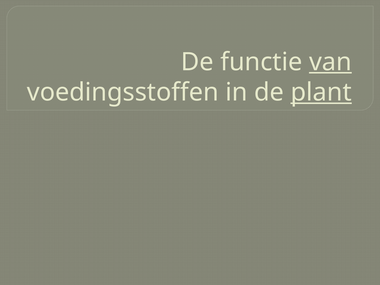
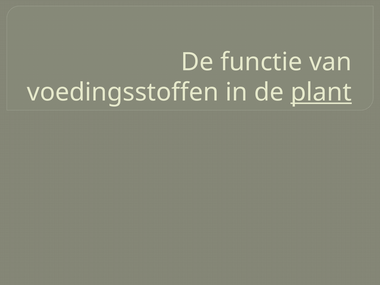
van underline: present -> none
